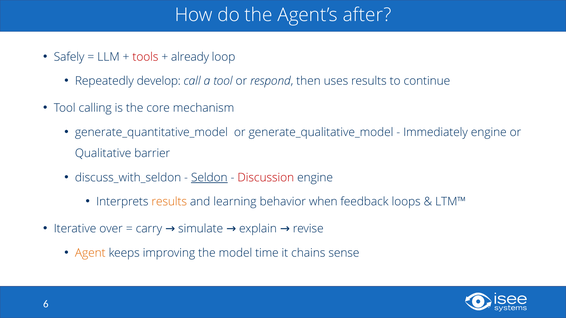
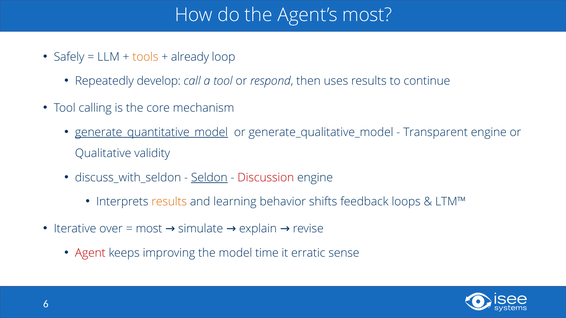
Agent’s after: after -> most
tools colour: red -> orange
generate_quantitative_model underline: none -> present
Immediately: Immediately -> Transparent
barrier: barrier -> validity
when: when -> shifts
carry at (149, 229): carry -> most
Agent colour: orange -> red
chains: chains -> erratic
